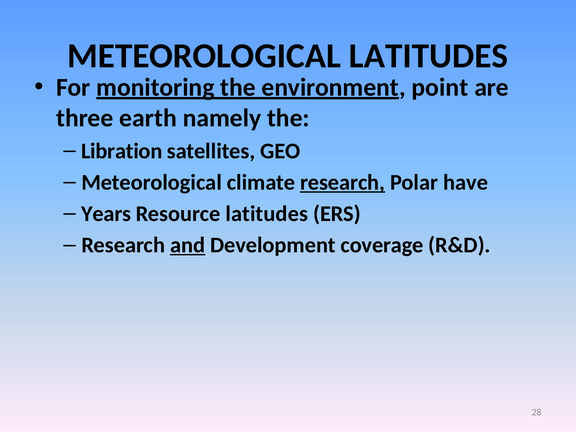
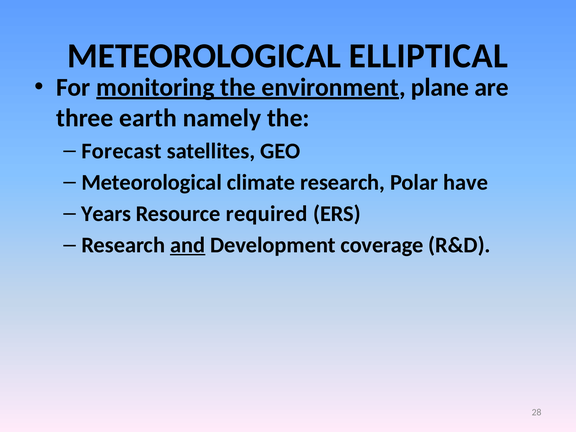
METEOROLOGICAL LATITUDES: LATITUDES -> ELLIPTICAL
point: point -> plane
Libration: Libration -> Forecast
research at (343, 182) underline: present -> none
Resource latitudes: latitudes -> required
